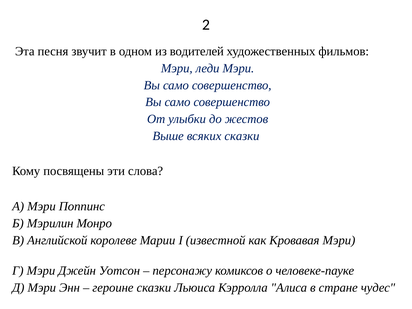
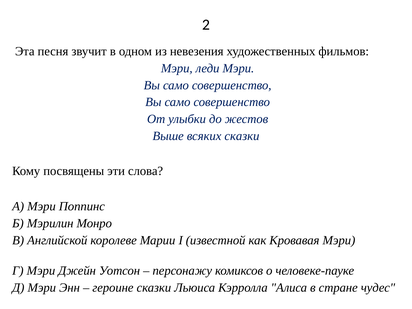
водителей: водителей -> невезения
